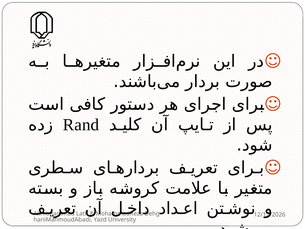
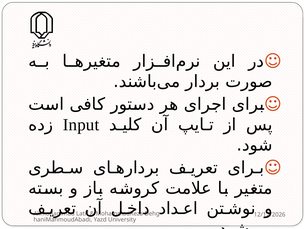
Rand: Rand -> Input
